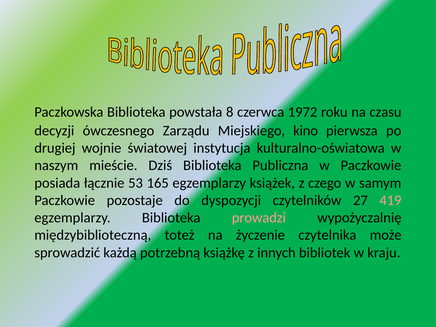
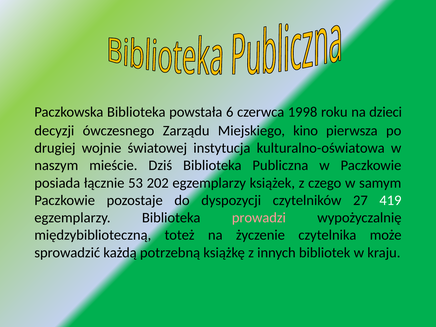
8: 8 -> 6
1972: 1972 -> 1998
czasu: czasu -> dzieci
165: 165 -> 202
419 colour: pink -> white
